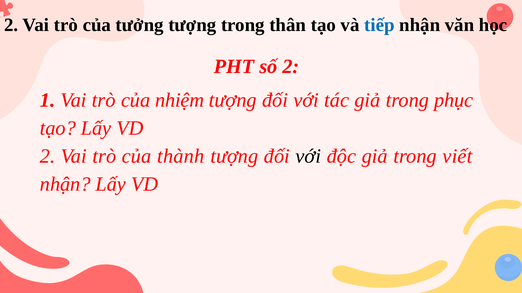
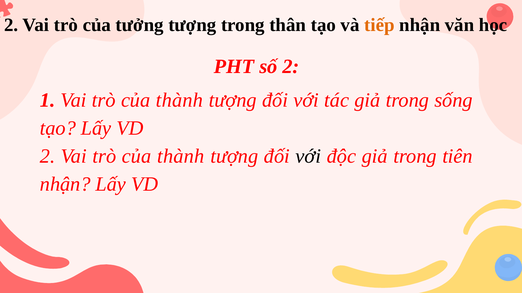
tiếp colour: blue -> orange
nhiệm at (180, 100): nhiệm -> thành
phục: phục -> sống
viết: viết -> tiên
